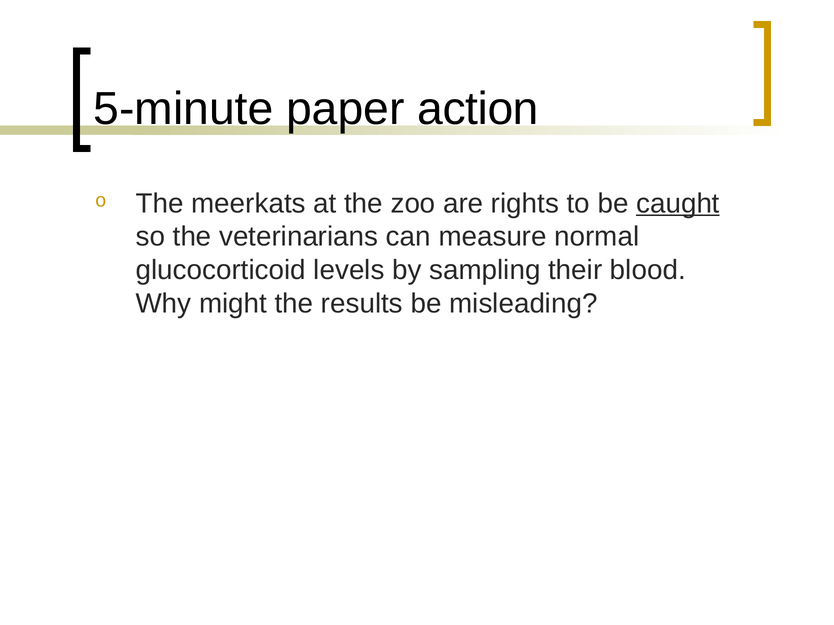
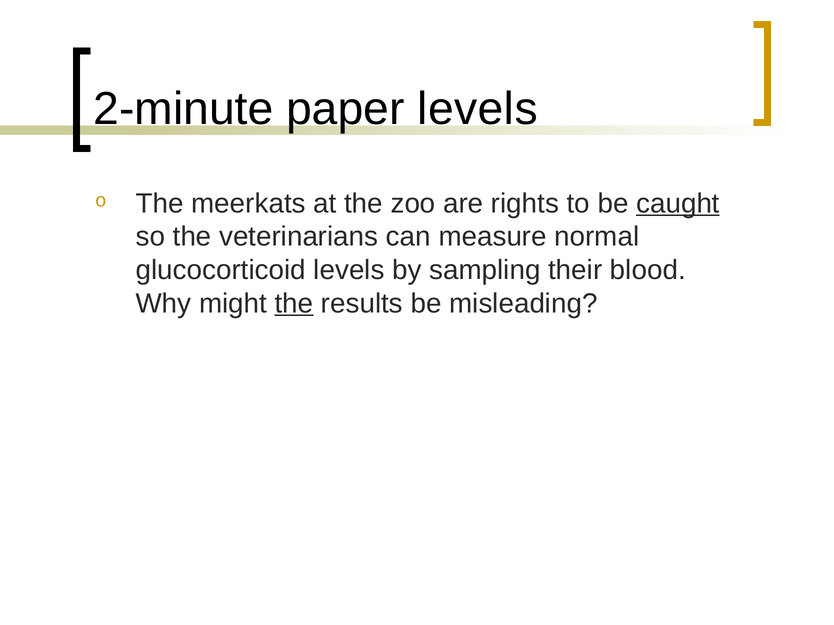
5-minute: 5-minute -> 2-minute
paper action: action -> levels
the at (294, 304) underline: none -> present
